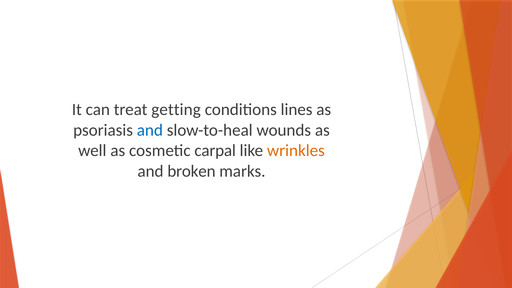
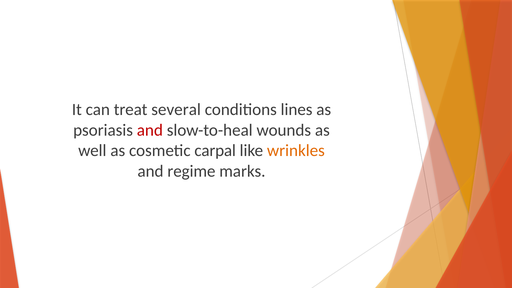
getting: getting -> several
and at (150, 130) colour: blue -> red
broken: broken -> regime
